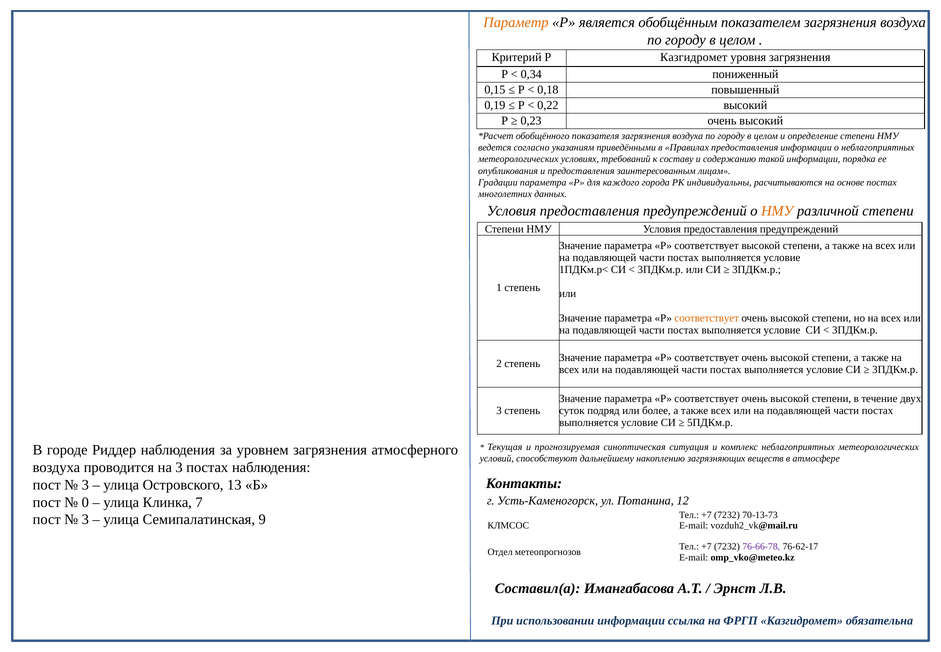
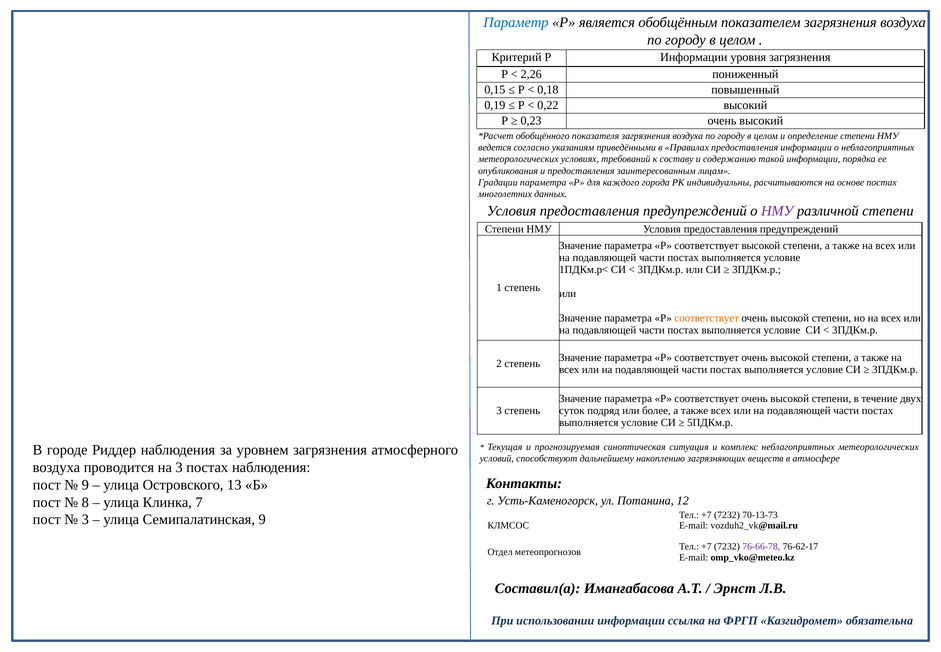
Параметр colour: orange -> blue
Р Казгидромет: Казгидромет -> Информации
0,34: 0,34 -> 2,26
НМУ at (777, 211) colour: orange -> purple
3 at (85, 484): 3 -> 9
0: 0 -> 8
